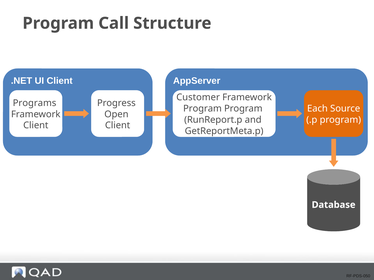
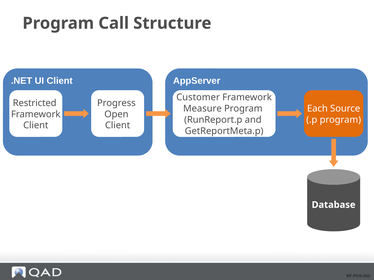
Programs: Programs -> Restricted
Program at (202, 109): Program -> Measure
